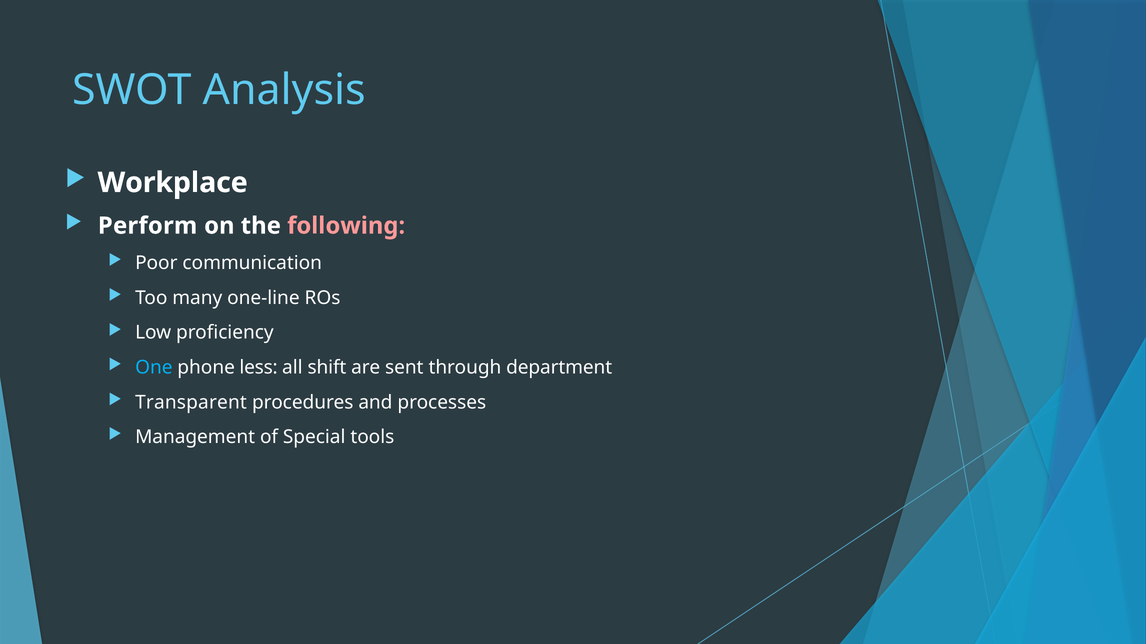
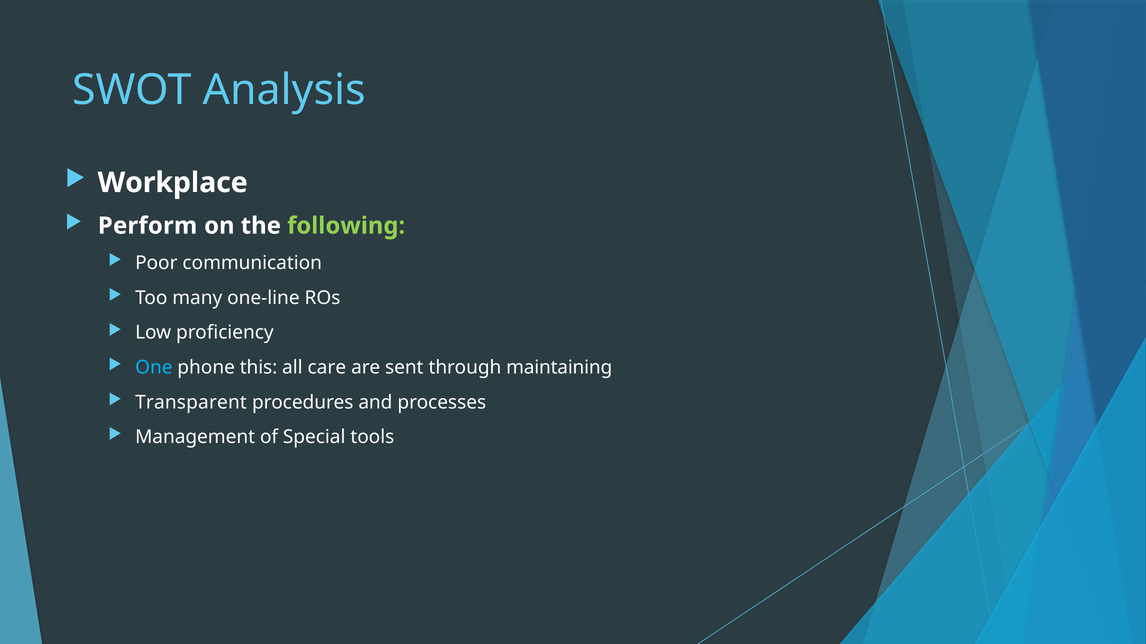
following colour: pink -> light green
less: less -> this
shift: shift -> care
department: department -> maintaining
